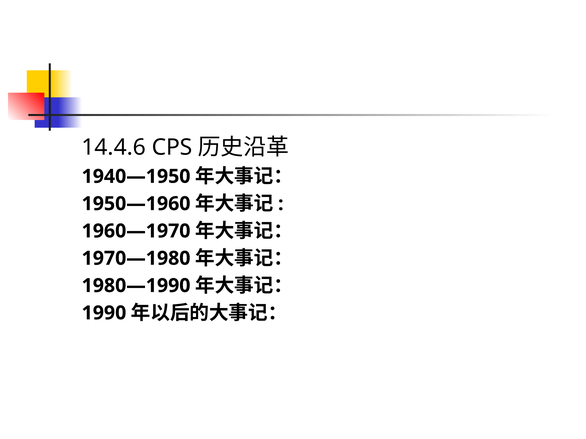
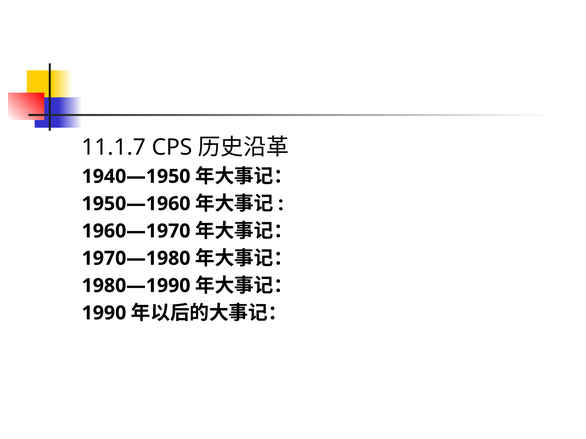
14.4.6: 14.4.6 -> 11.1.7
